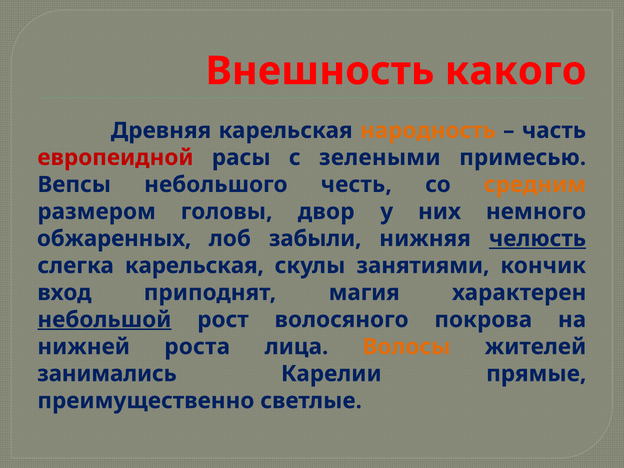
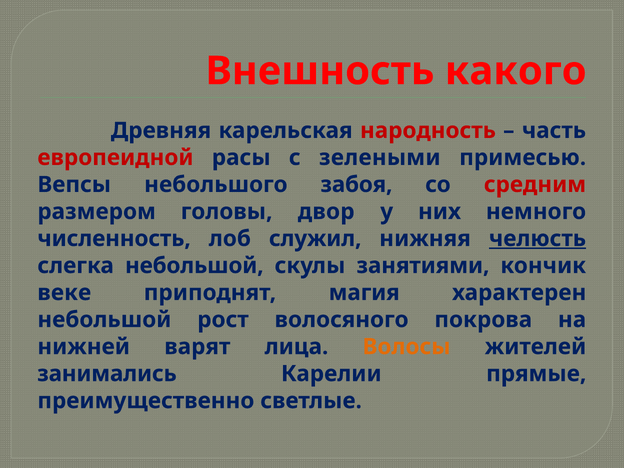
народность colour: orange -> red
честь: честь -> забоя
средним colour: orange -> red
обжаренных: обжаренных -> численность
забыли: забыли -> служил
слегка карельская: карельская -> небольшой
вход: вход -> веке
небольшой at (104, 320) underline: present -> none
роста: роста -> варят
